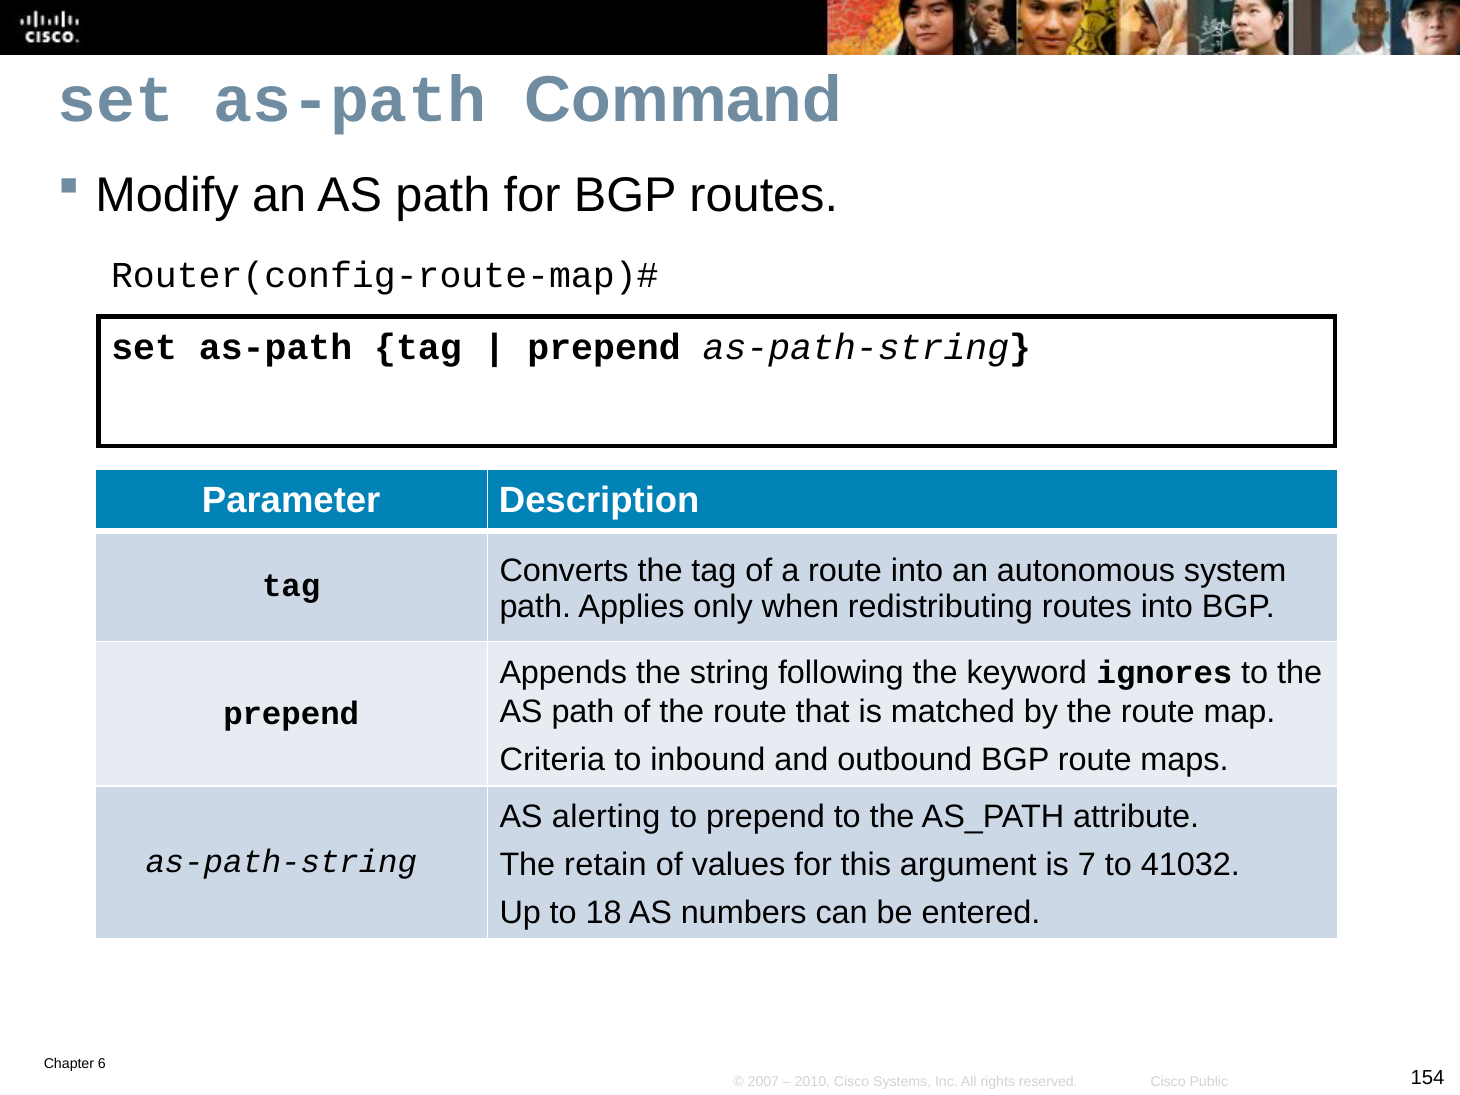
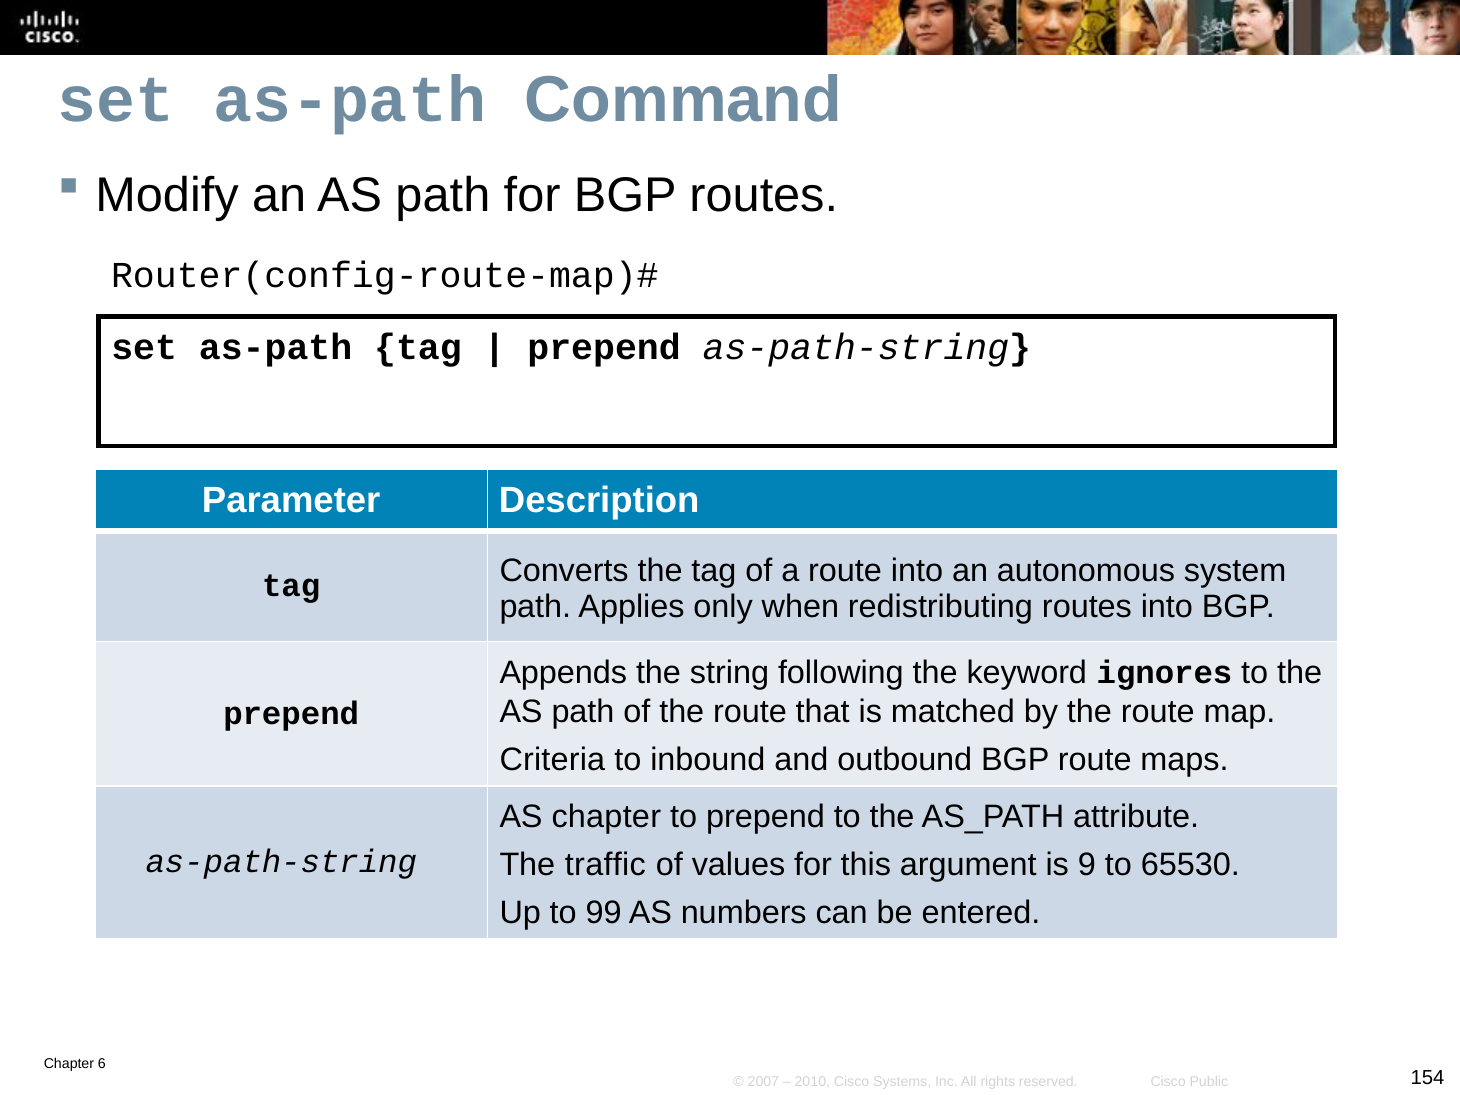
AS alerting: alerting -> chapter
retain: retain -> traffic
7: 7 -> 9
41032: 41032 -> 65530
18: 18 -> 99
